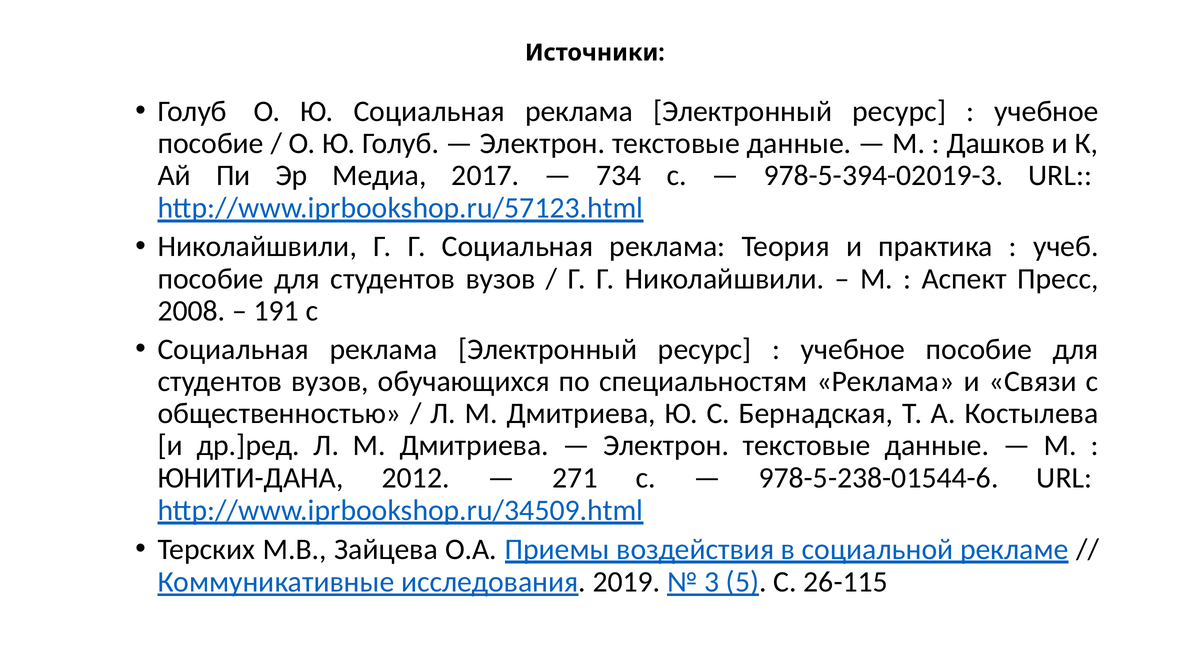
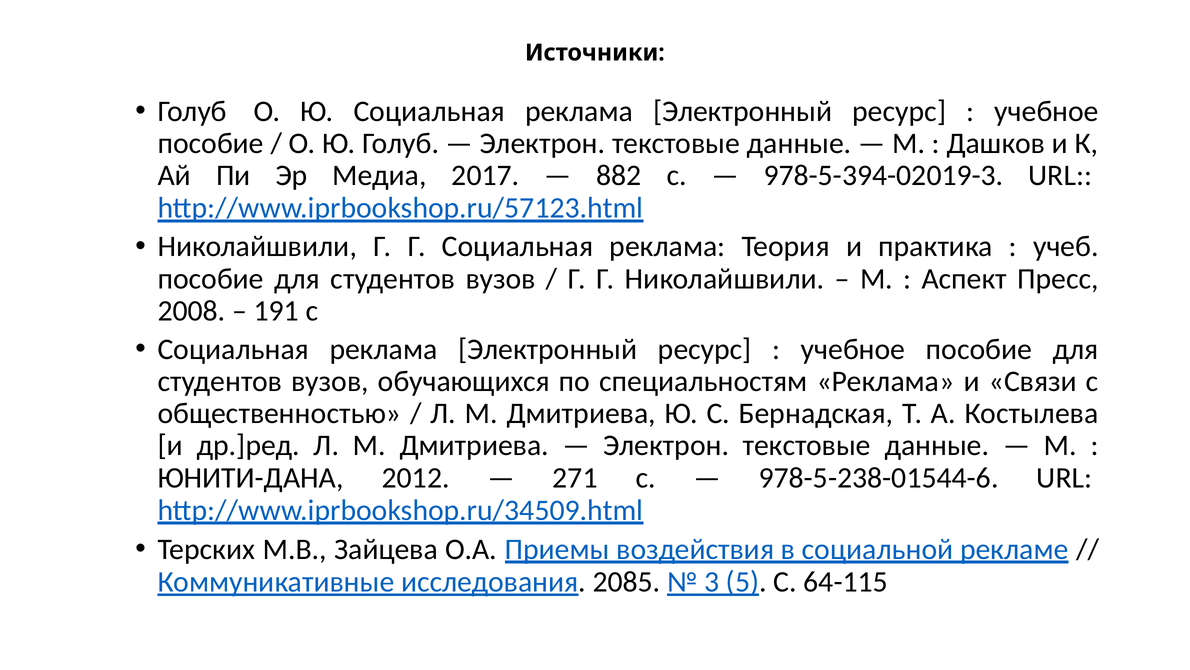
734: 734 -> 882
2019: 2019 -> 2085
26-115: 26-115 -> 64-115
